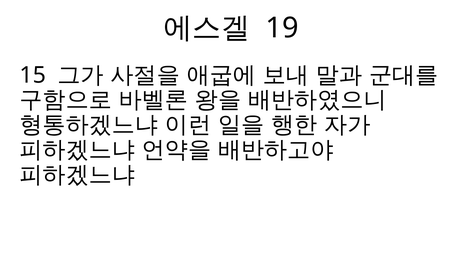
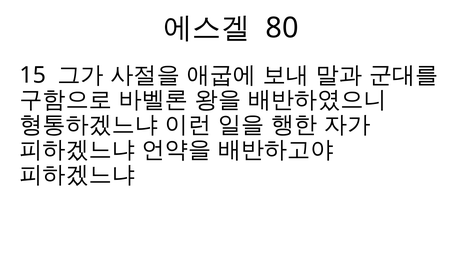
19: 19 -> 80
